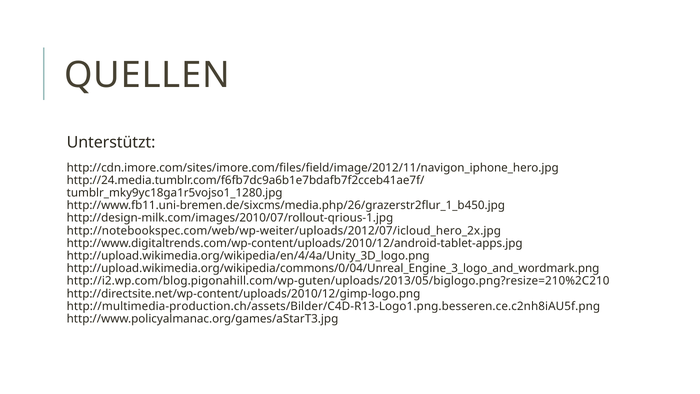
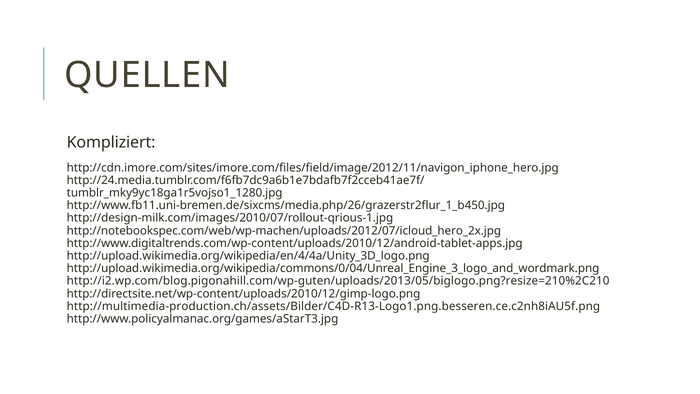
Unterstützt: Unterstützt -> Kompliziert
http://notebookspec.com/web/wp-weiter/uploads/2012/07/icloud_hero_2x.jpg: http://notebookspec.com/web/wp-weiter/uploads/2012/07/icloud_hero_2x.jpg -> http://notebookspec.com/web/wp-machen/uploads/2012/07/icloud_hero_2x.jpg
